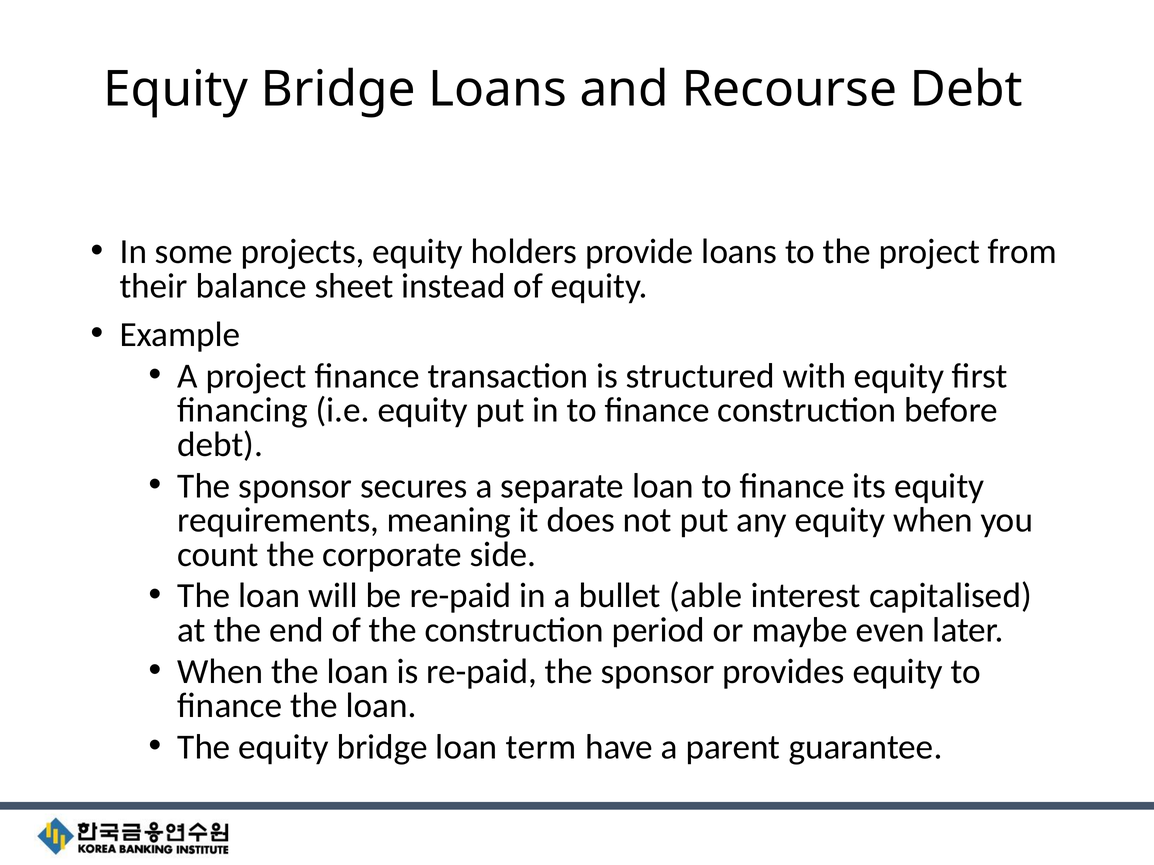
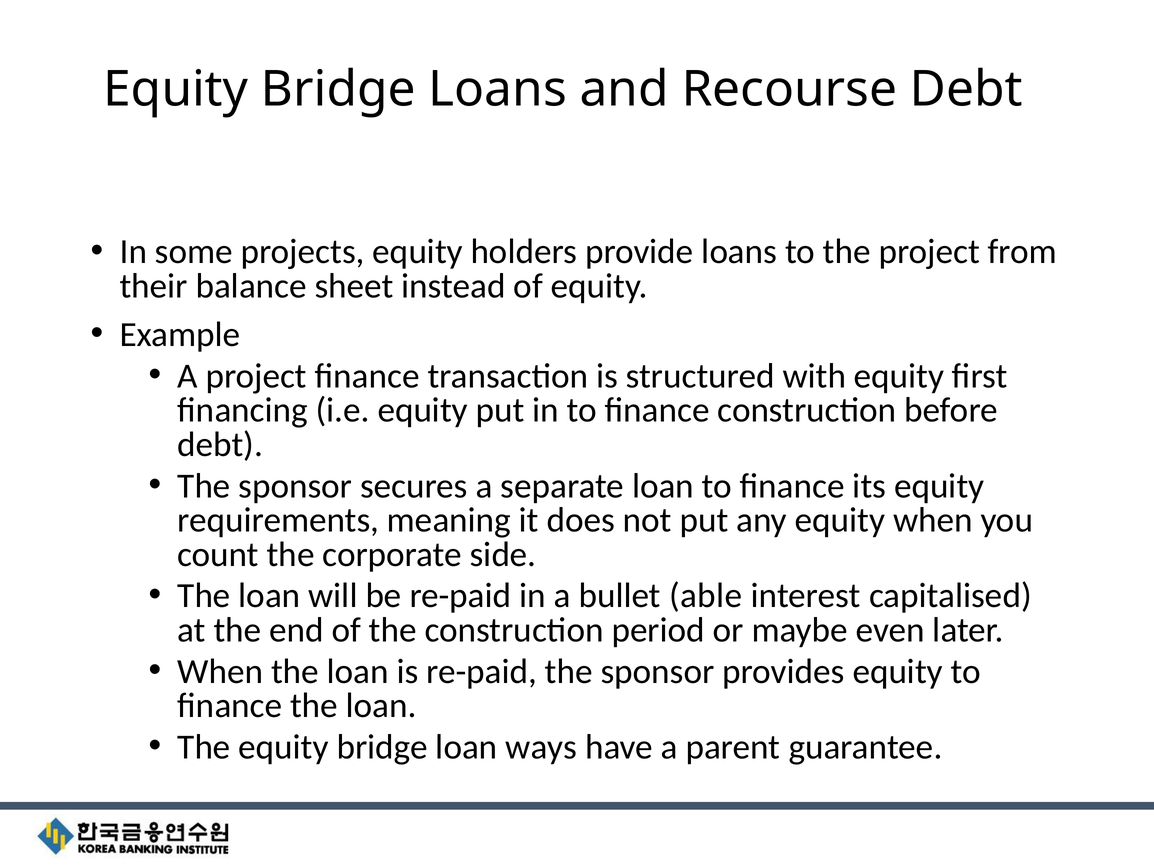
term: term -> ways
